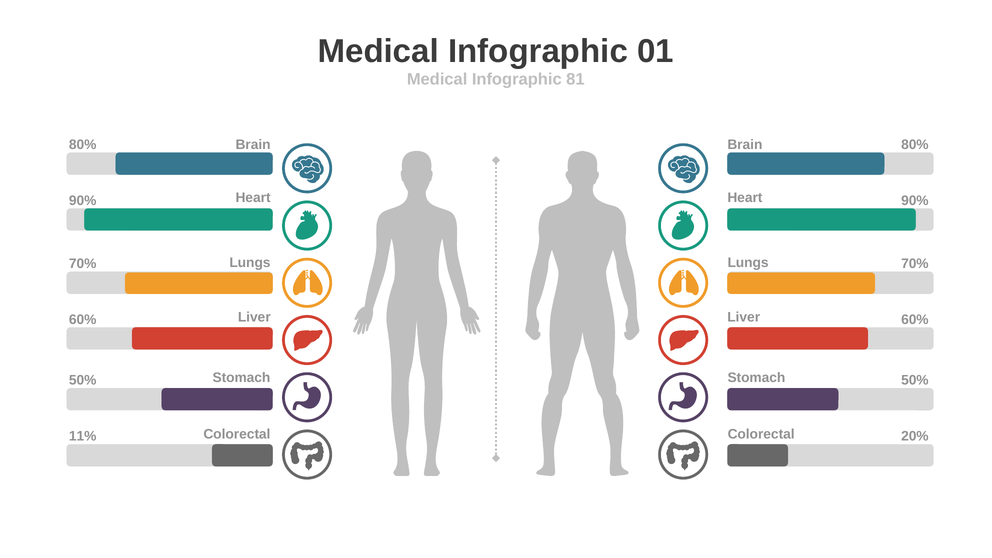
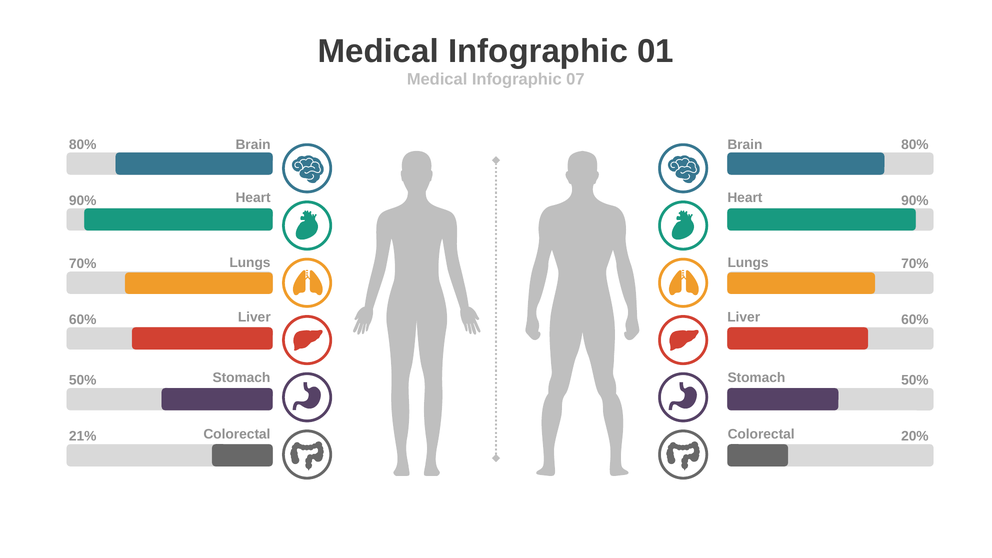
81: 81 -> 07
11%: 11% -> 21%
